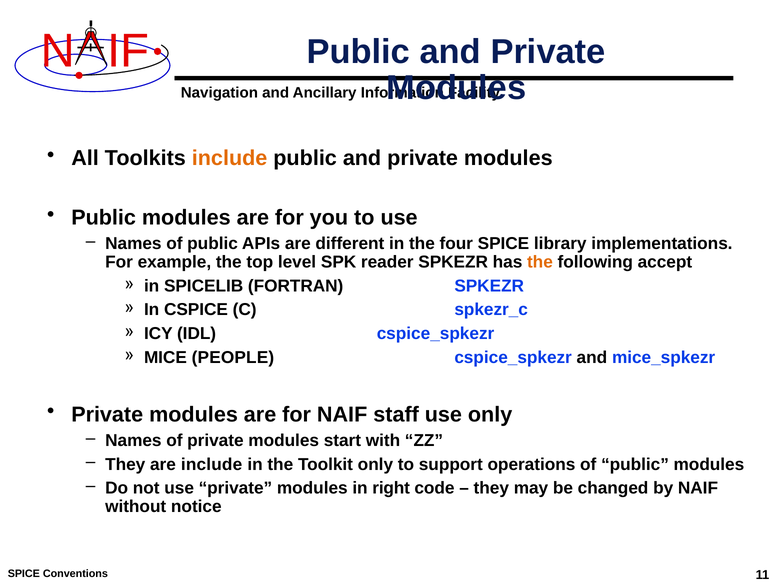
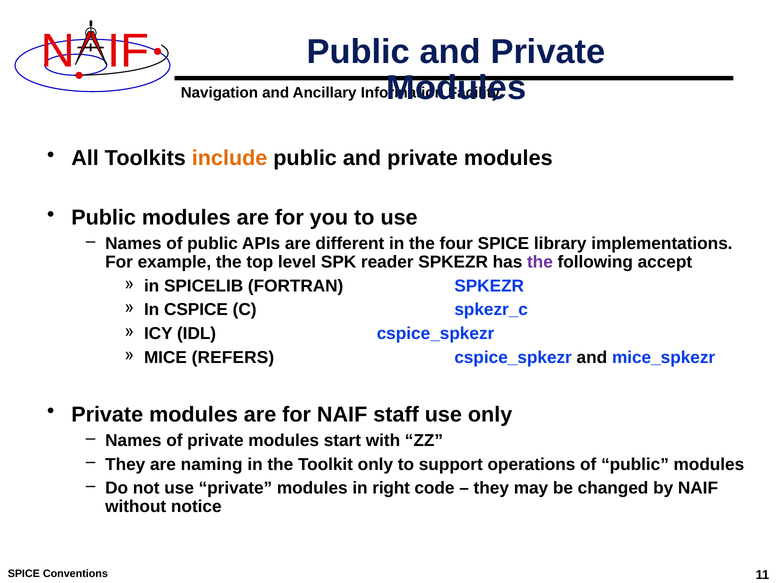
the at (540, 262) colour: orange -> purple
PEOPLE: PEOPLE -> REFERS
are include: include -> naming
